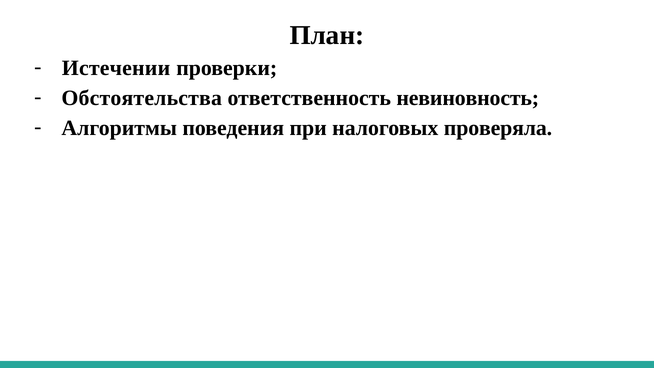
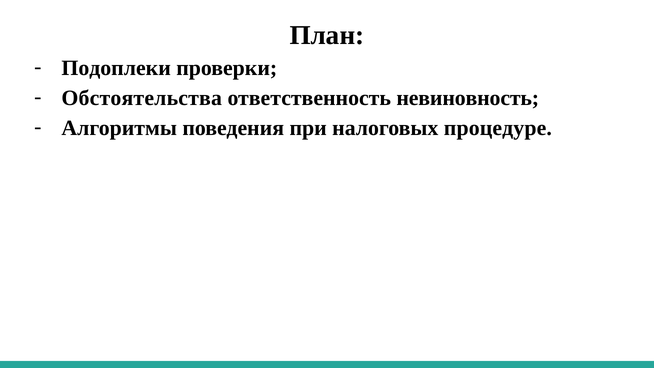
Истечении: Истечении -> Подоплеки
проверяла: проверяла -> процедуре
